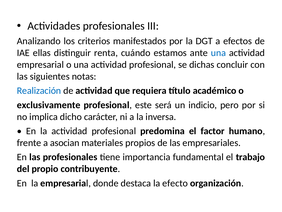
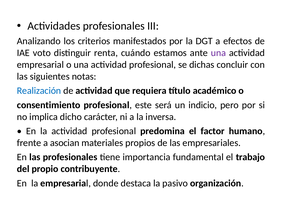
ellas: ellas -> voto
una at (218, 53) colour: blue -> purple
exclusivamente: exclusivamente -> consentimiento
efecto: efecto -> pasivo
